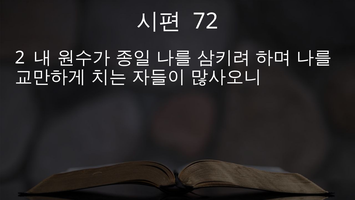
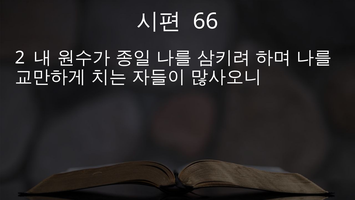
72: 72 -> 66
